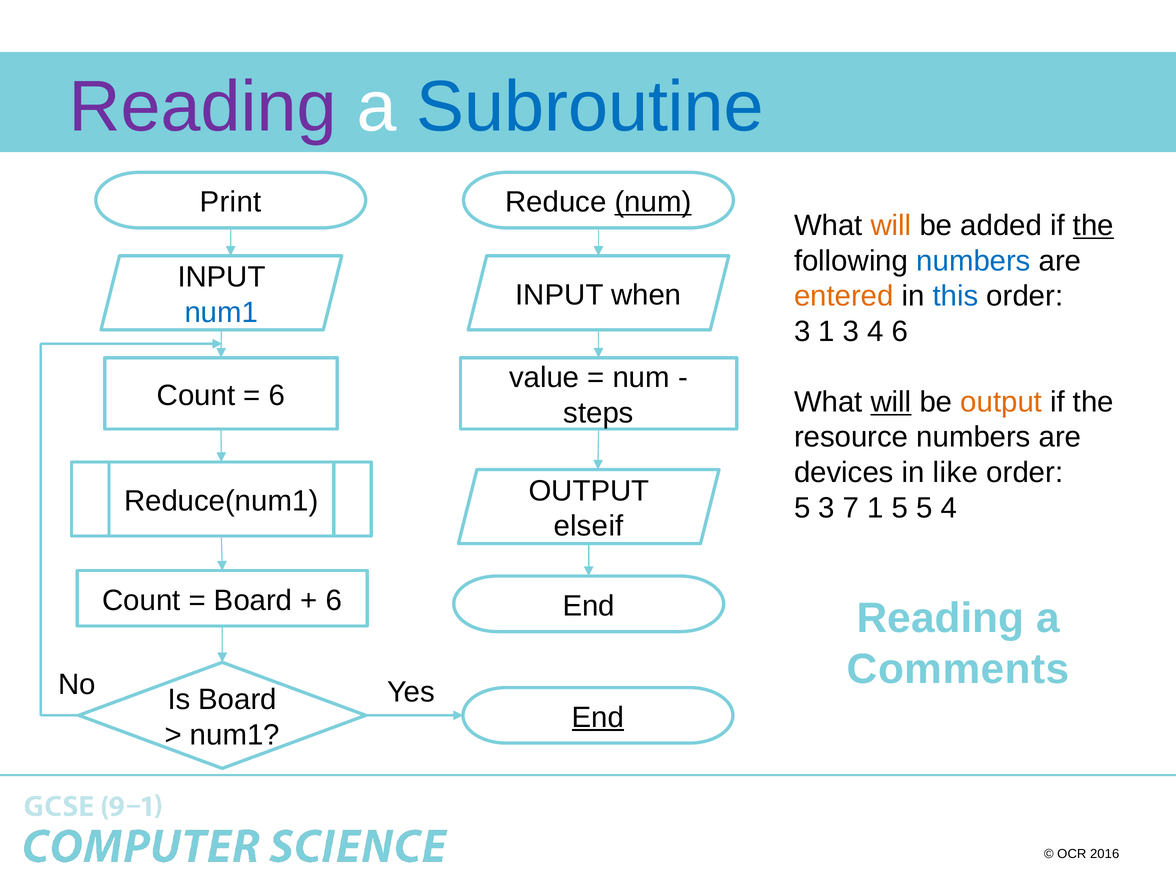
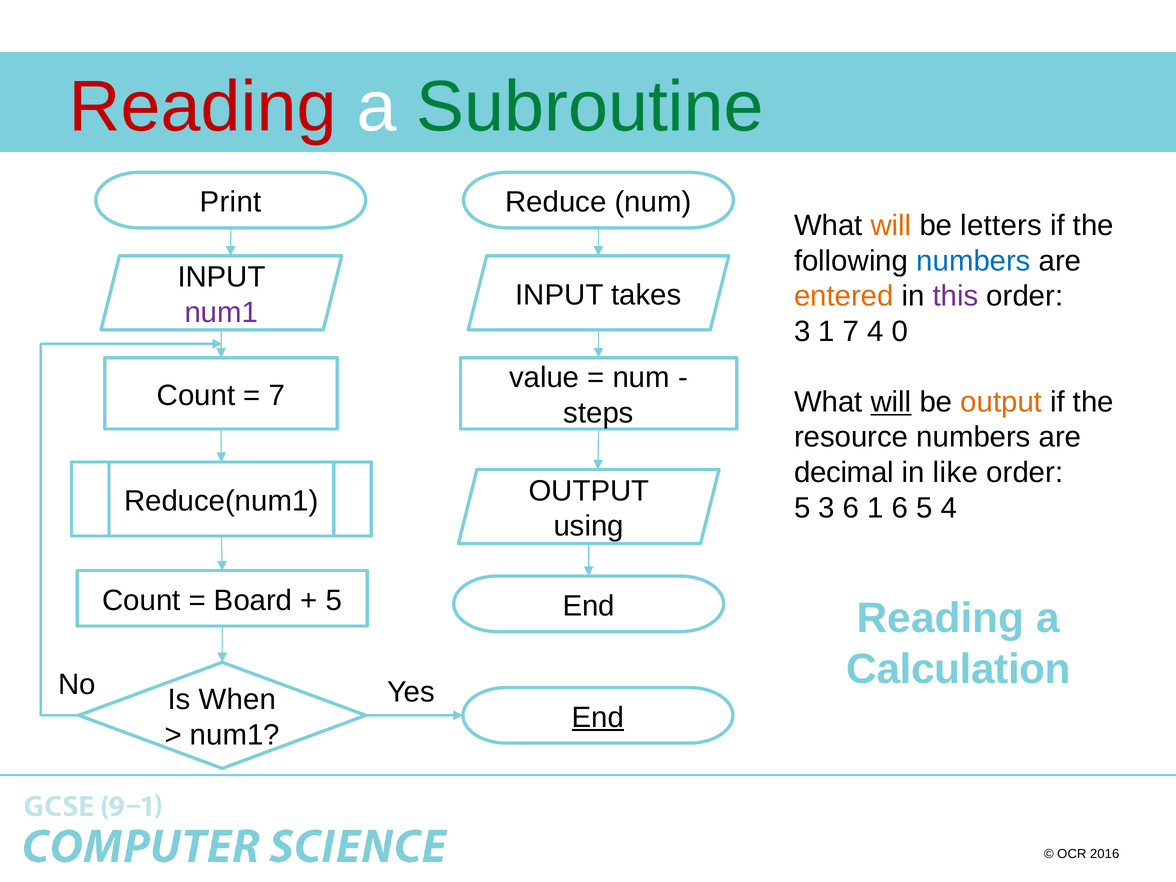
Reading at (203, 107) colour: purple -> red
Subroutine colour: blue -> green
num at (653, 202) underline: present -> none
added: added -> letters
the at (1093, 226) underline: present -> none
when: when -> takes
this colour: blue -> purple
num1 at (221, 312) colour: blue -> purple
1 3: 3 -> 7
4 6: 6 -> 0
6 at (277, 395): 6 -> 7
devices: devices -> decimal
3 7: 7 -> 6
1 5: 5 -> 6
elseif: elseif -> using
6 at (334, 600): 6 -> 5
Comments: Comments -> Calculation
Is Board: Board -> When
